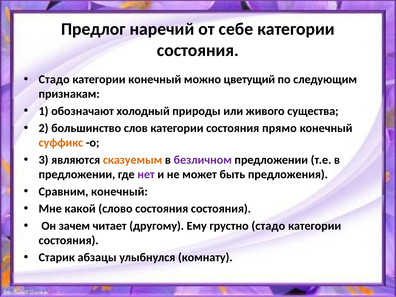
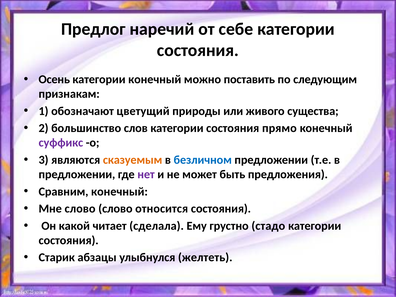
Стадо at (54, 79): Стадо -> Осень
цветущий: цветущий -> поставить
холодный: холодный -> цветущий
суффикс colour: orange -> purple
безличном colour: purple -> blue
Мне какой: какой -> слово
слово состояния: состояния -> относится
зачем: зачем -> какой
другому: другому -> сделала
комнату: комнату -> желтеть
